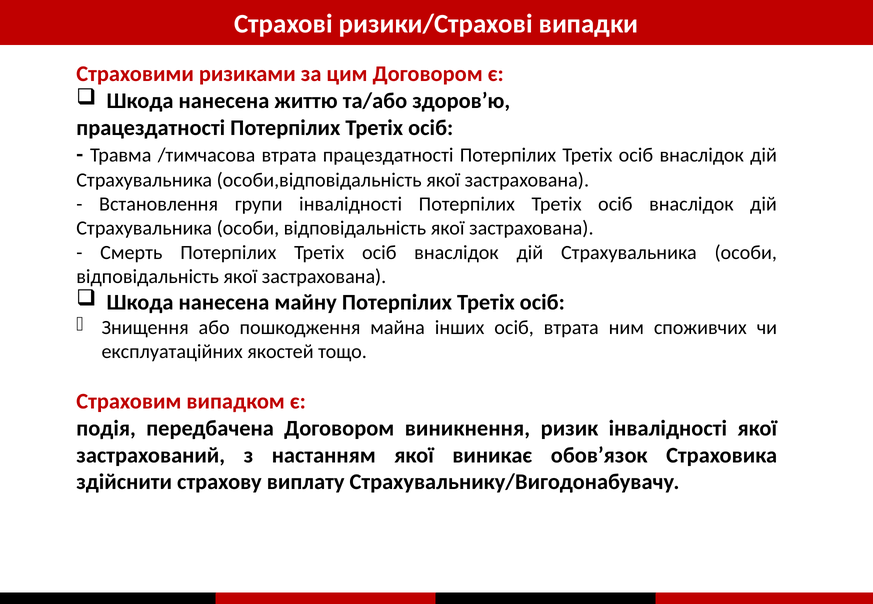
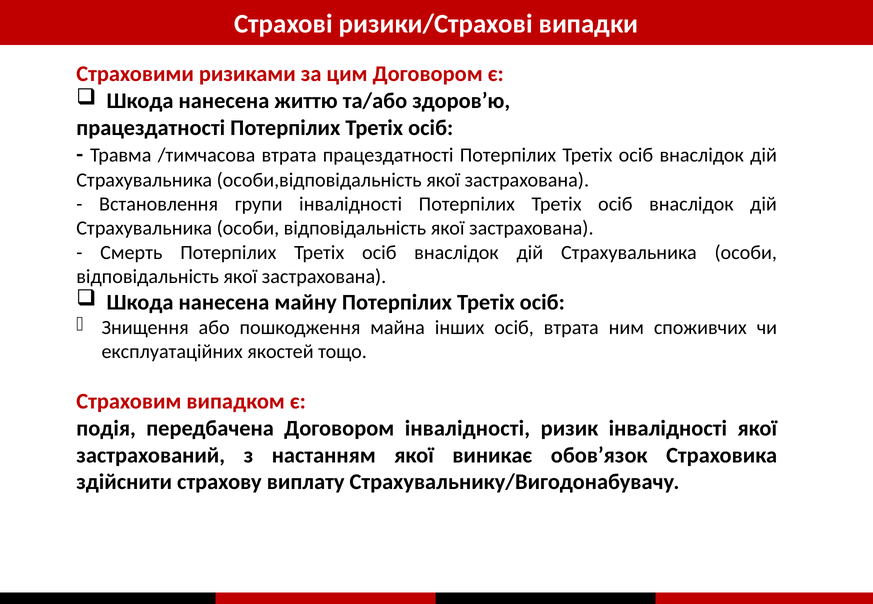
Договором виникнення: виникнення -> інвалідності
